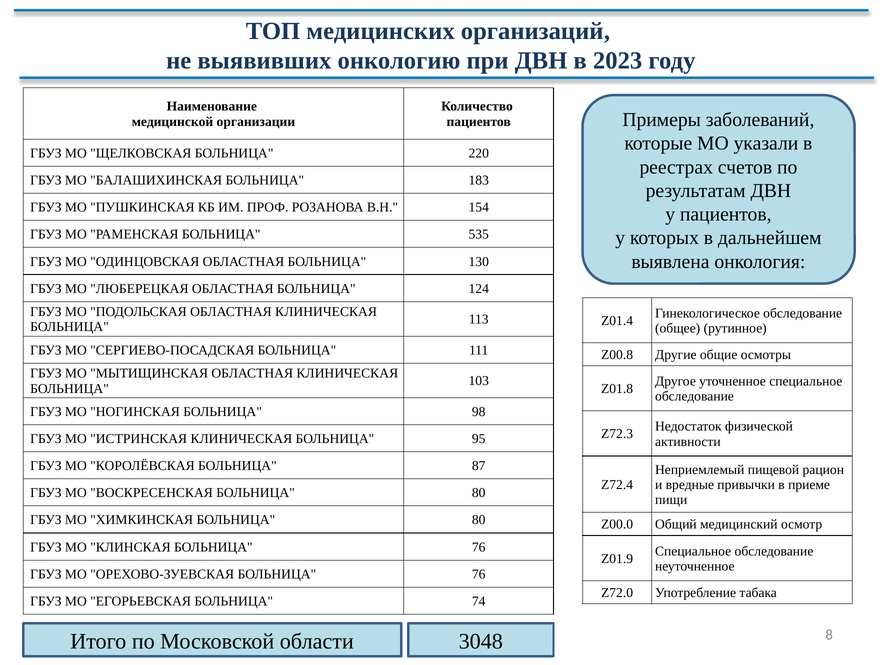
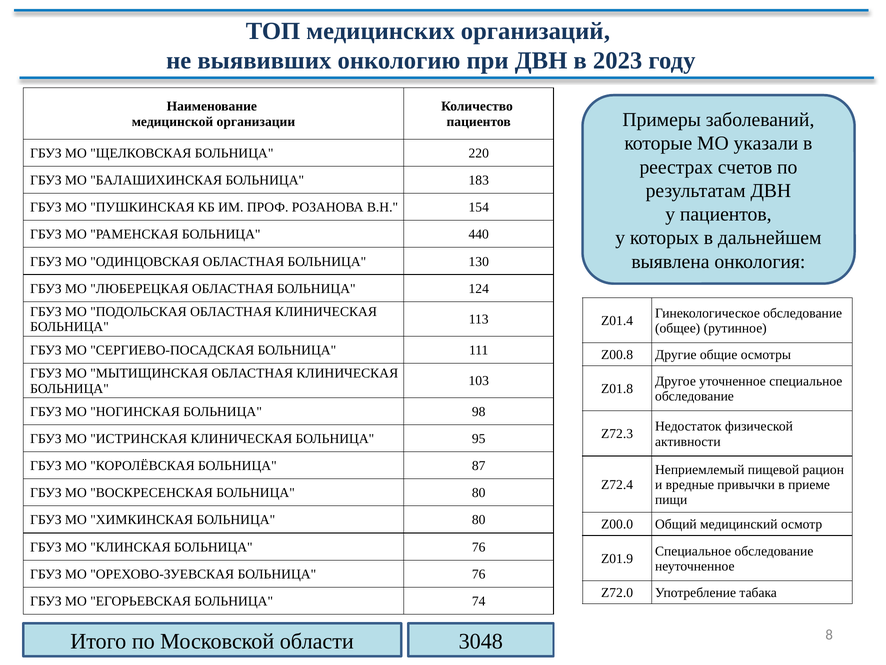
535: 535 -> 440
